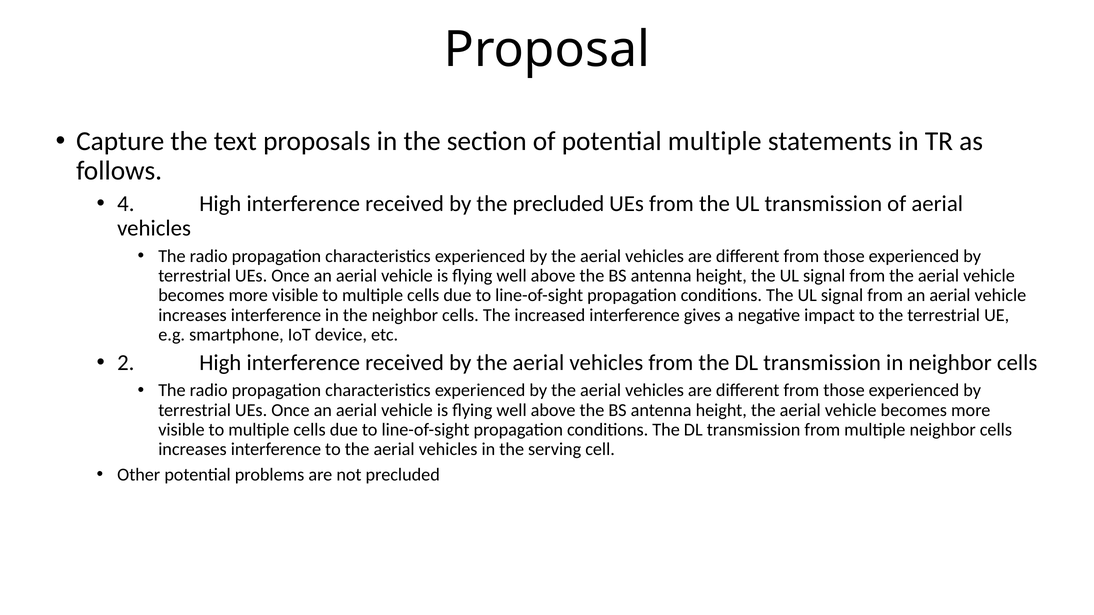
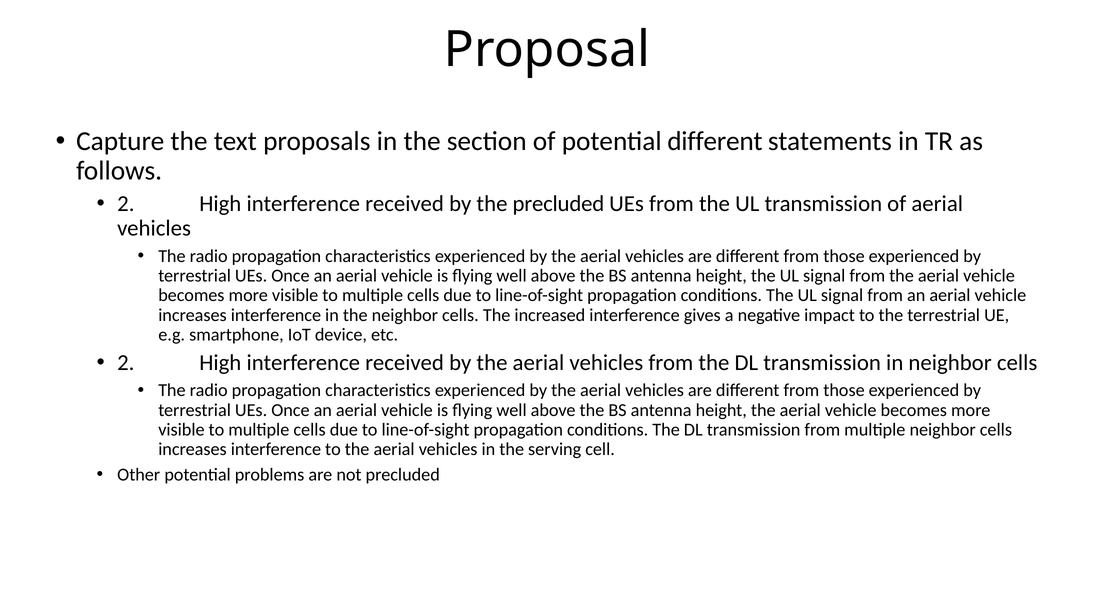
potential multiple: multiple -> different
4 at (126, 204): 4 -> 2
